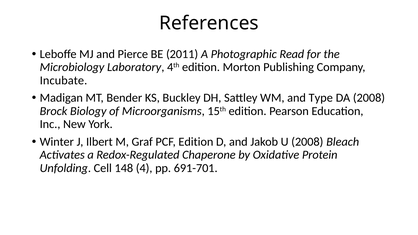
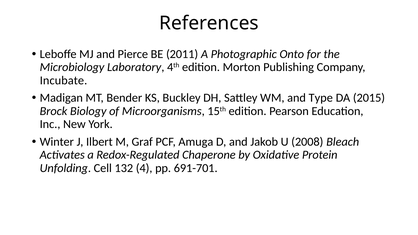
Read: Read -> Onto
DA 2008: 2008 -> 2015
PCF Edition: Edition -> Amuga
148: 148 -> 132
